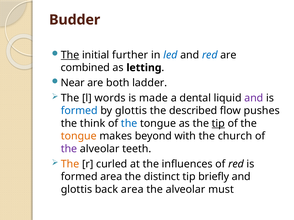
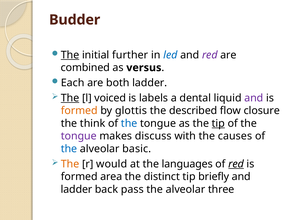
red at (210, 55) colour: blue -> purple
letting: letting -> versus
Near: Near -> Each
The at (70, 98) underline: none -> present
words: words -> voiced
made: made -> labels
formed at (79, 111) colour: blue -> orange
pushes: pushes -> closure
tongue at (79, 136) colour: orange -> purple
beyond: beyond -> discuss
church: church -> causes
the at (69, 149) colour: purple -> blue
teeth: teeth -> basic
curled: curled -> would
influences: influences -> languages
red at (236, 164) underline: none -> present
glottis at (76, 190): glottis -> ladder
back area: area -> pass
must: must -> three
